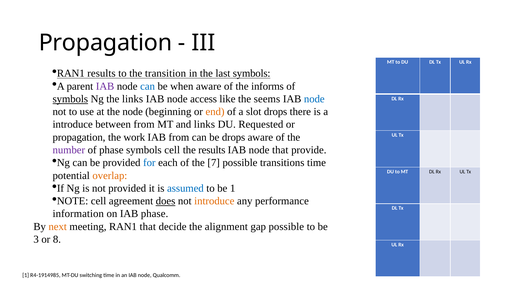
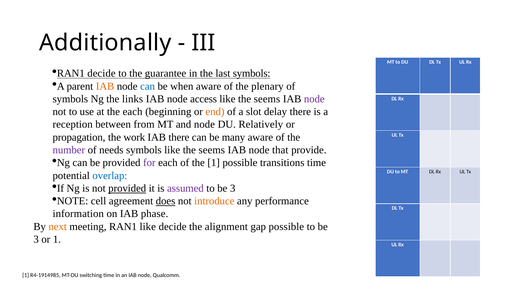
Propagation at (105, 43): Propagation -> Additionally
results at (101, 73): results -> decide
transition: transition -> guarantee
IAB at (105, 86) colour: purple -> orange
informs: informs -> plenary
symbols at (70, 99) underline: present -> none
node at (314, 99) colour: blue -> purple
the node: node -> each
slot drops: drops -> delay
introduce at (73, 124): introduce -> reception
and links: links -> node
Requested: Requested -> Relatively
IAB from: from -> there
be drops: drops -> many
of phase: phase -> needs
symbols cell: cell -> like
results at (212, 150): results -> seems
for colour: blue -> purple
the 7: 7 -> 1
overlap colour: orange -> blue
provided at (127, 188) underline: none -> present
assumed colour: blue -> purple
1 at (233, 188): 1 -> 3
RAN1 that: that -> like
or 8: 8 -> 1
